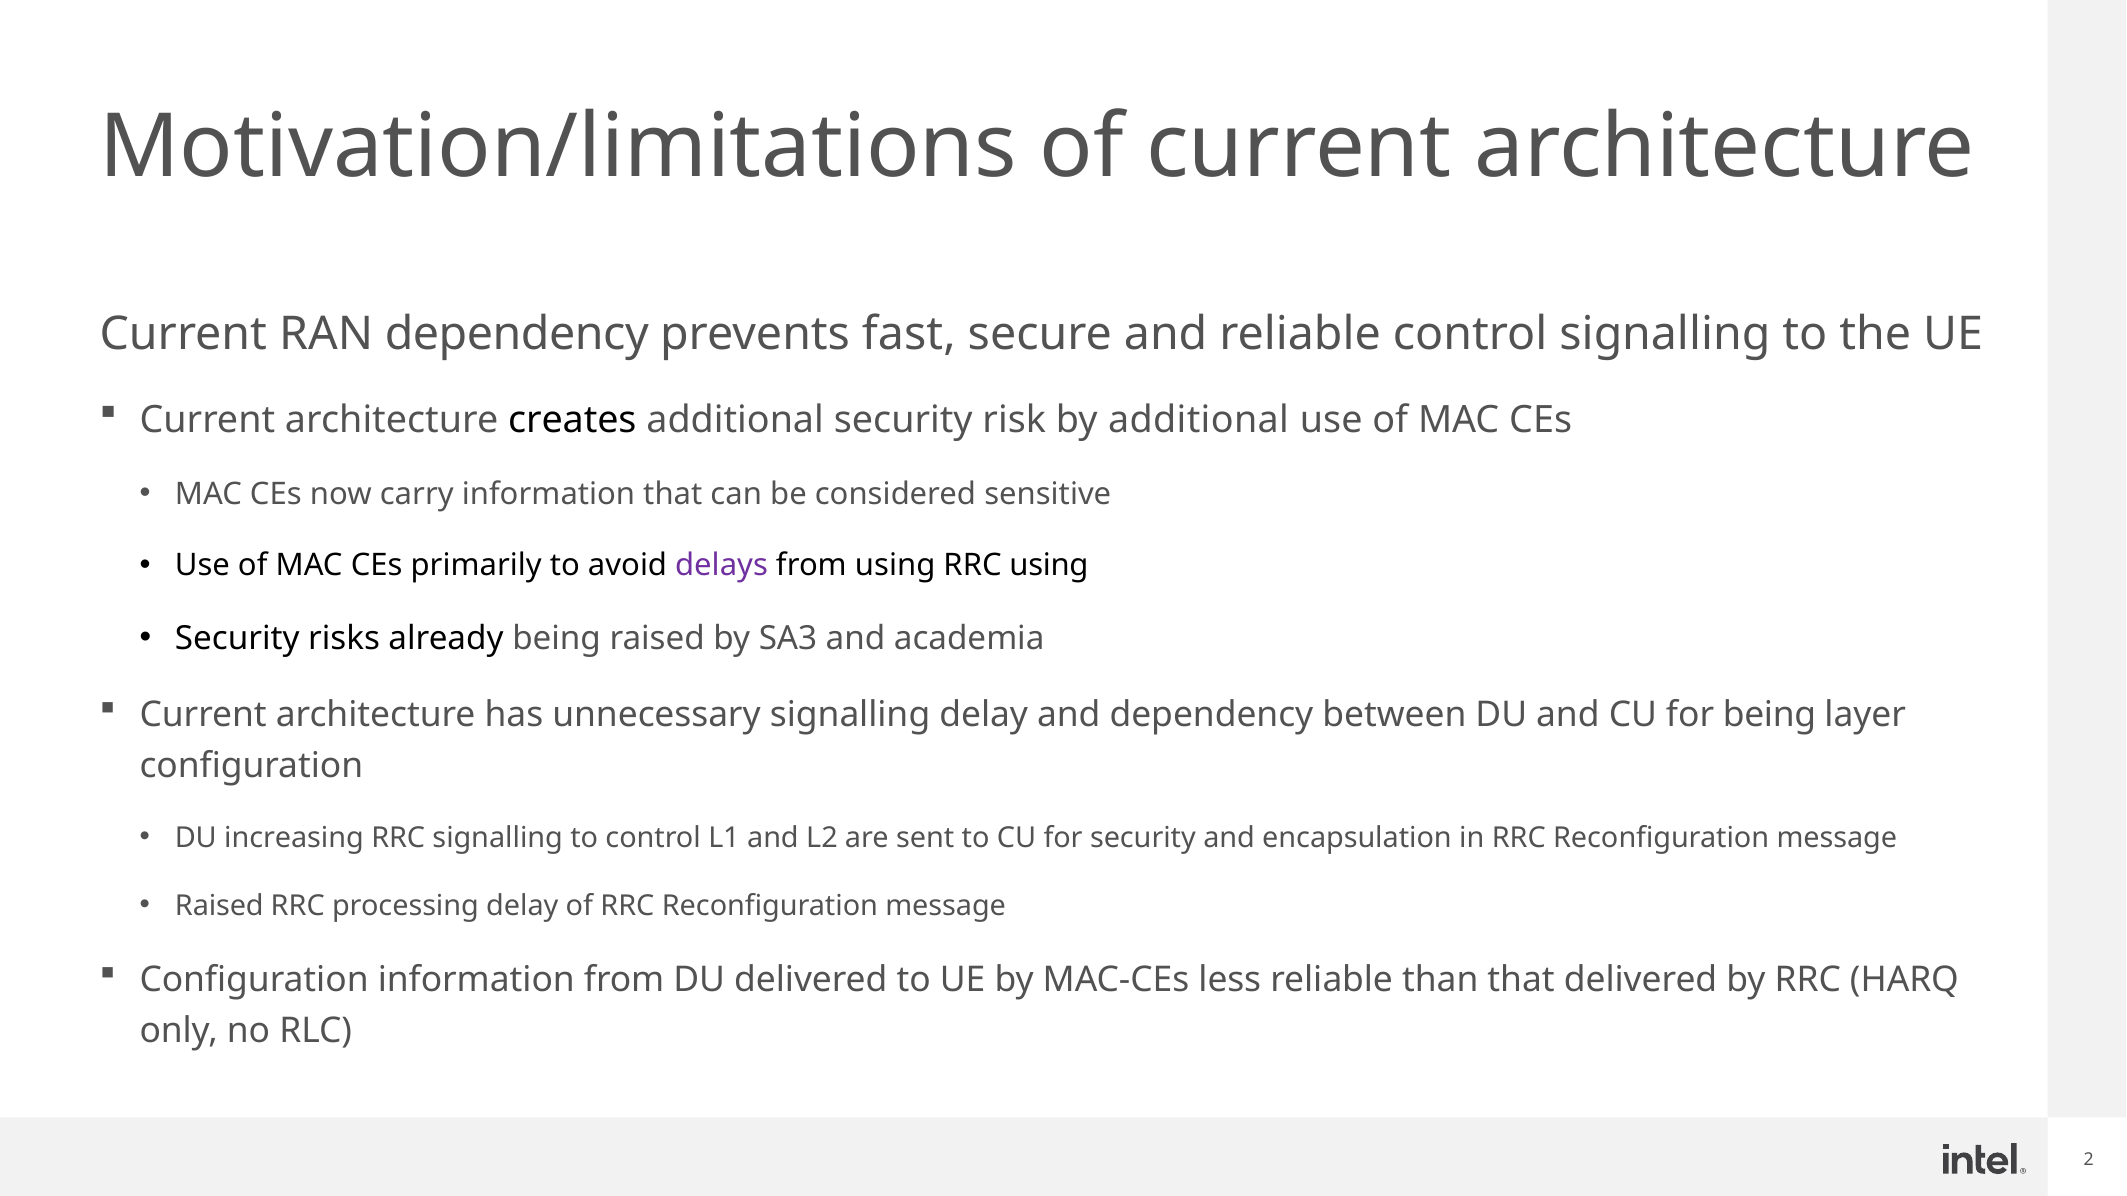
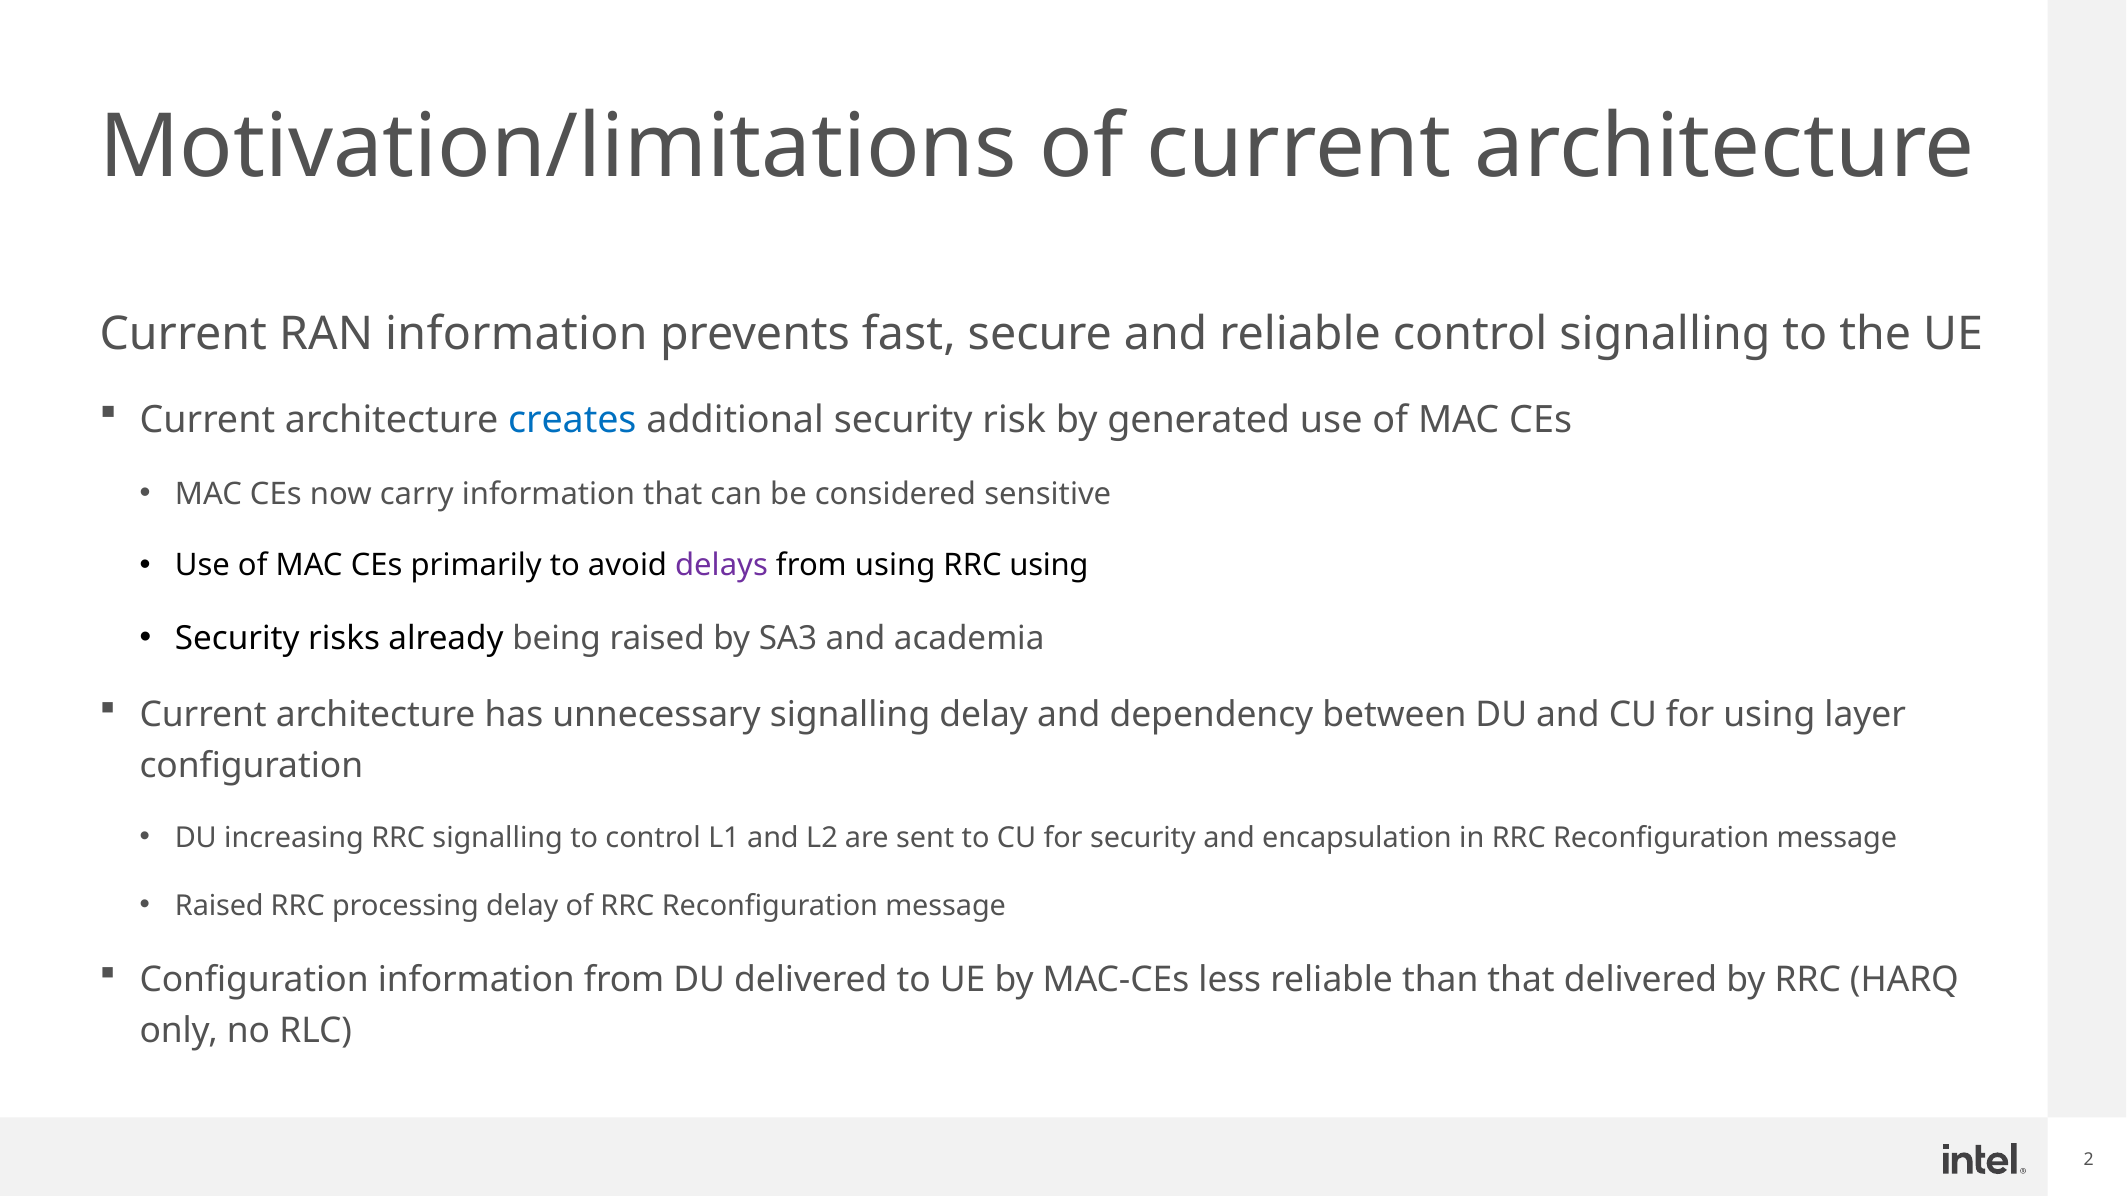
RAN dependency: dependency -> information
creates colour: black -> blue
by additional: additional -> generated
for being: being -> using
